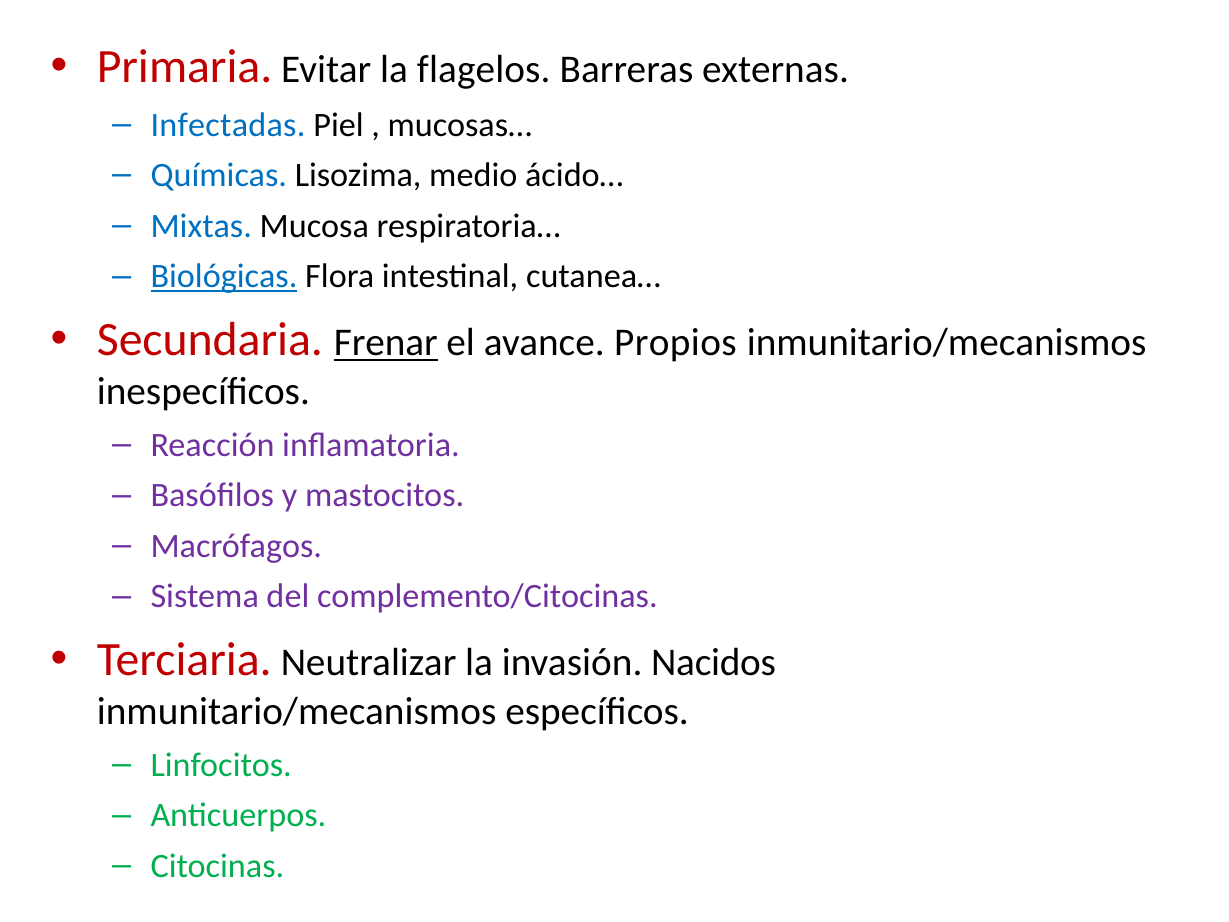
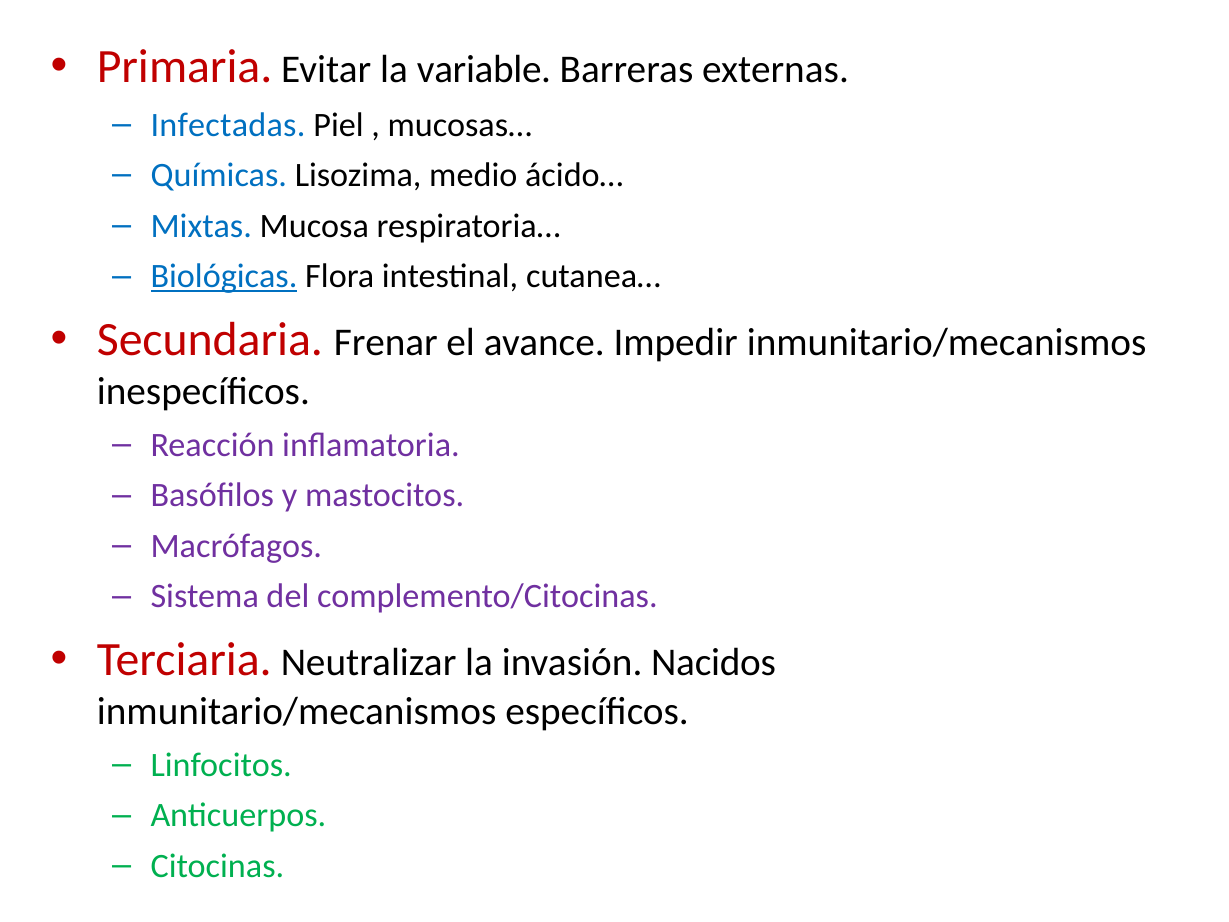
flagelos: flagelos -> variable
Frenar underline: present -> none
Propios: Propios -> Impedir
